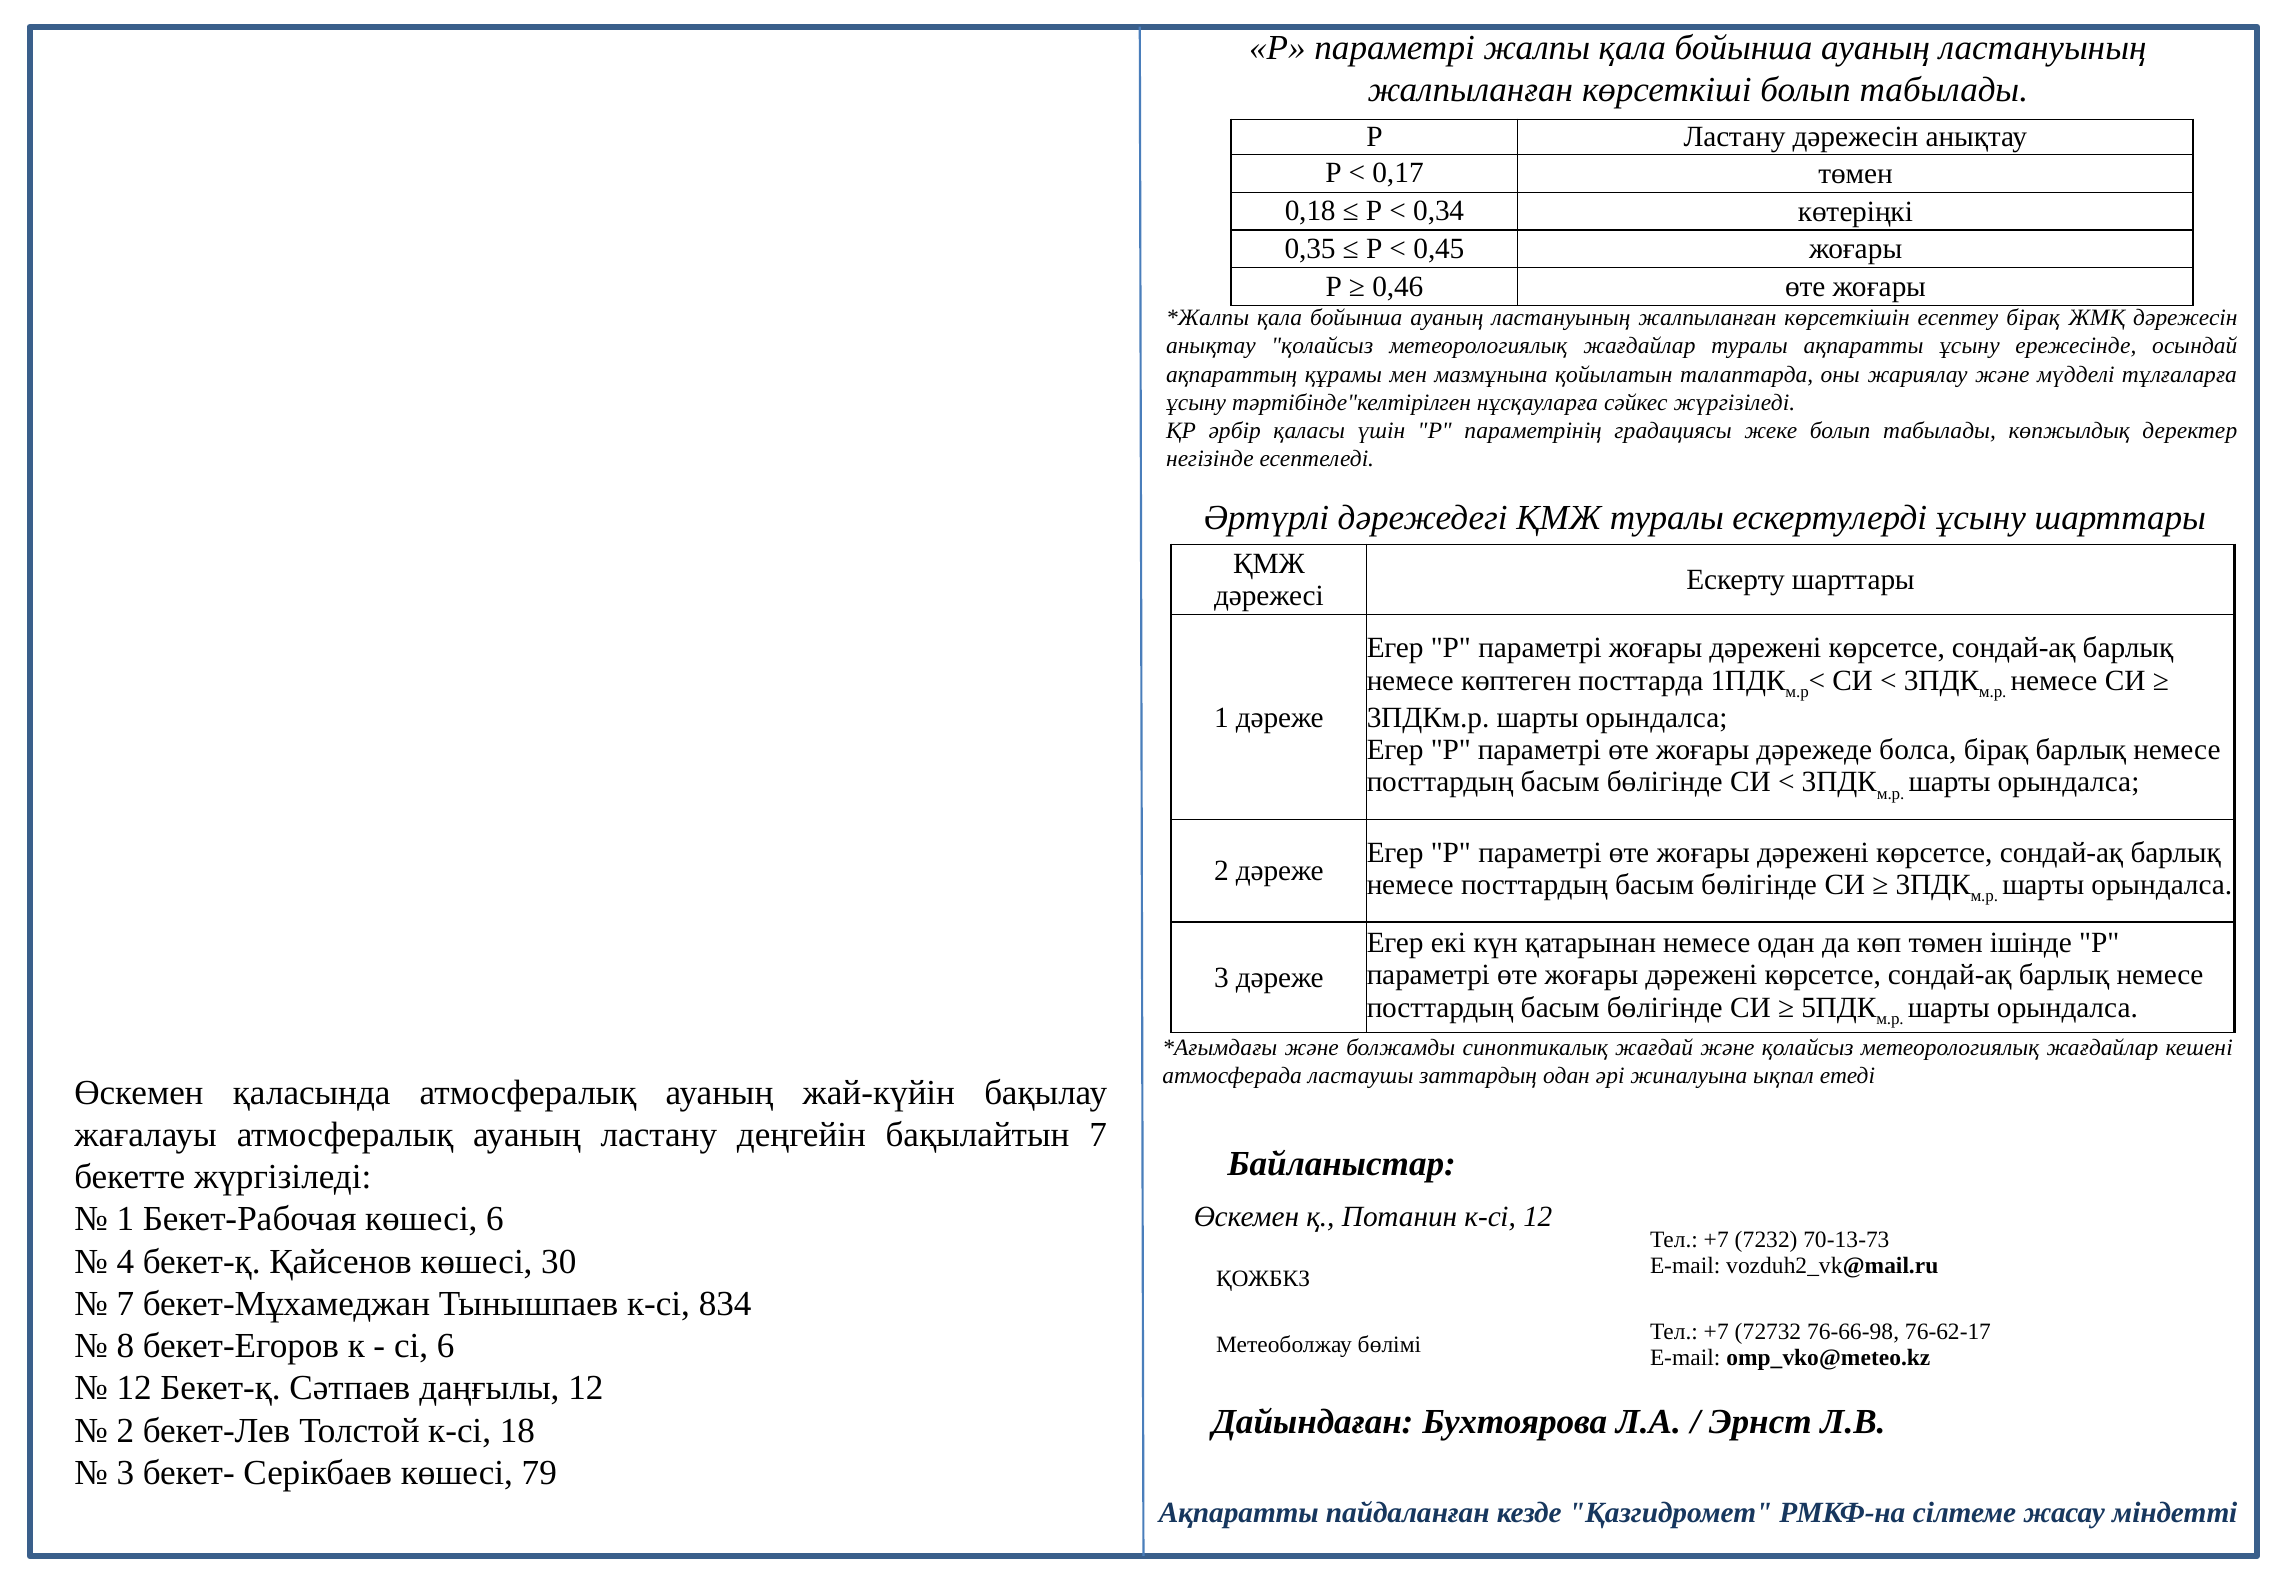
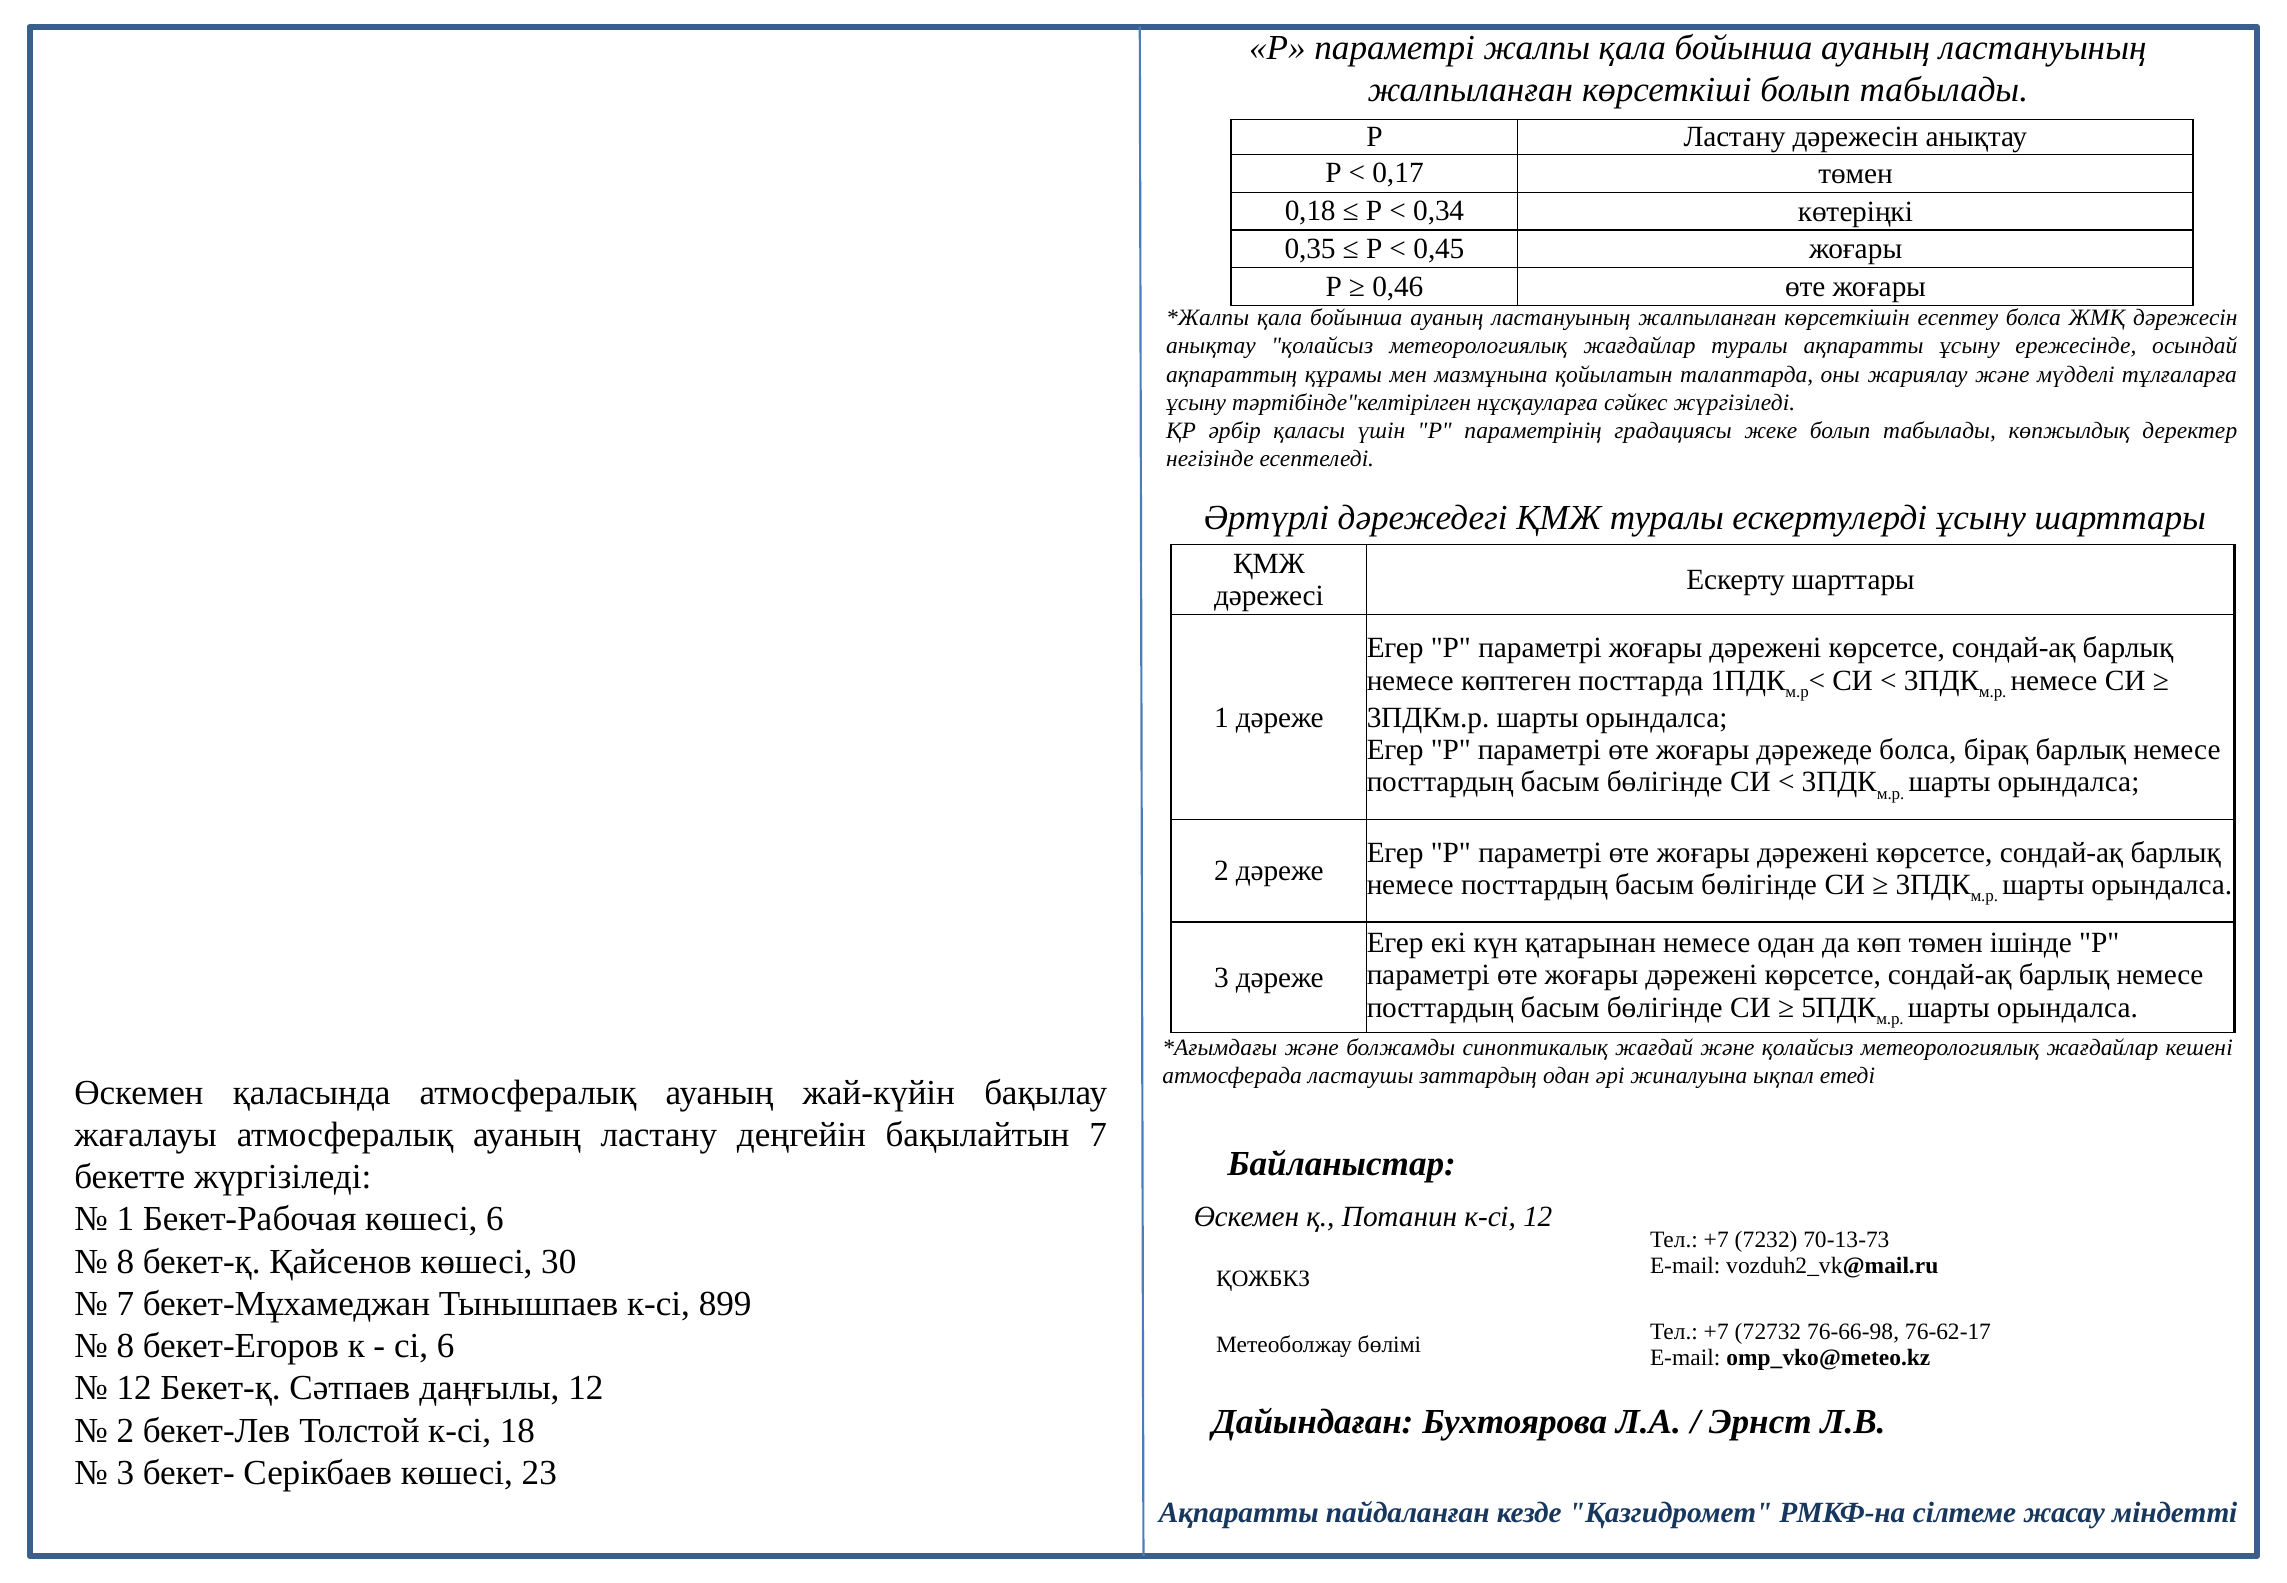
есептеу бірақ: бірақ -> болса
4 at (125, 1262): 4 -> 8
834: 834 -> 899
79: 79 -> 23
